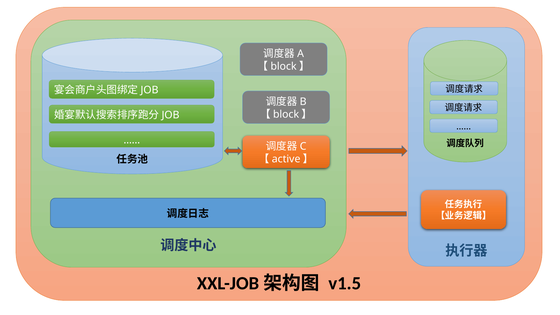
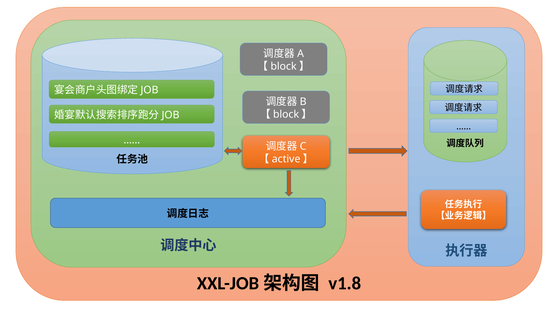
v1.5: v1.5 -> v1.8
